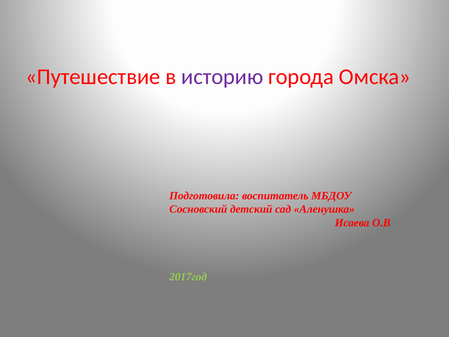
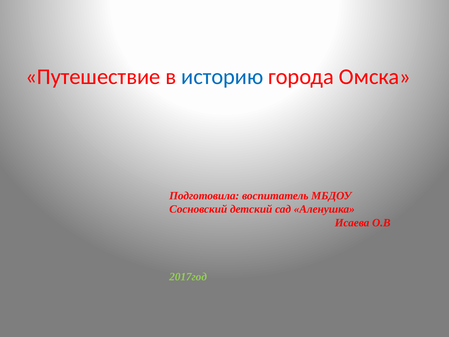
историю colour: purple -> blue
